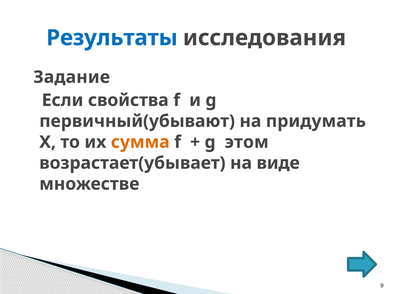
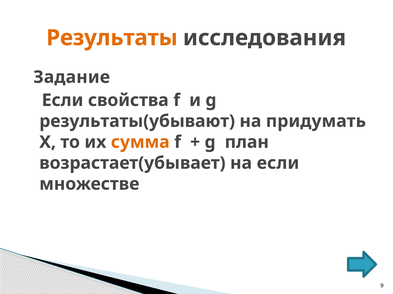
Результаты colour: blue -> orange
первичный(убывают: первичный(убывают -> результаты(убывают
этом: этом -> план
на виде: виде -> если
